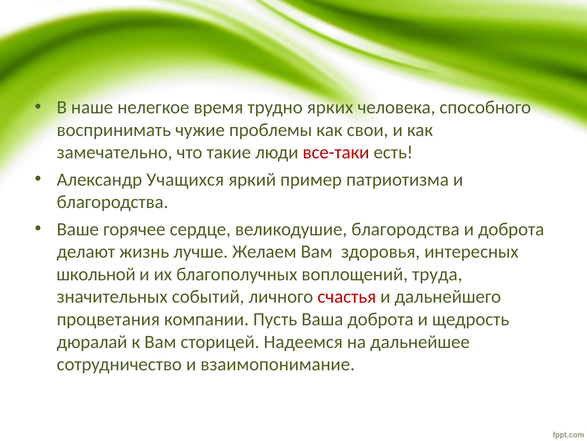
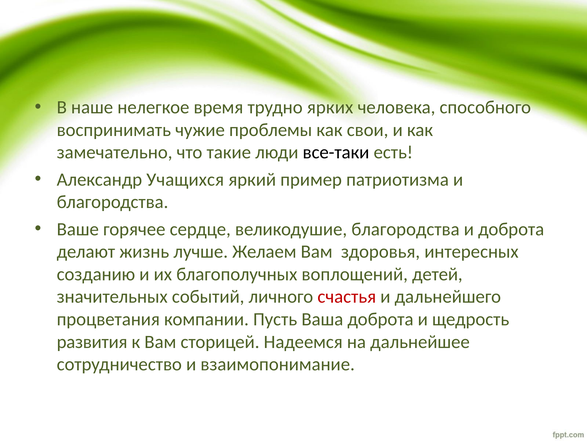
все-таки colour: red -> black
школьной: школьной -> созданию
труда: труда -> детей
дюралай: дюралай -> развития
